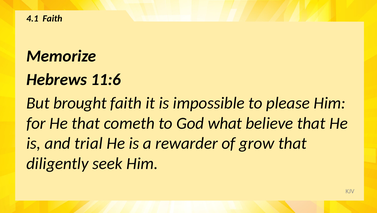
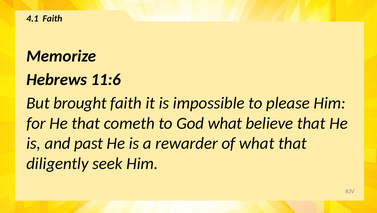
trial: trial -> past
of grow: grow -> what
